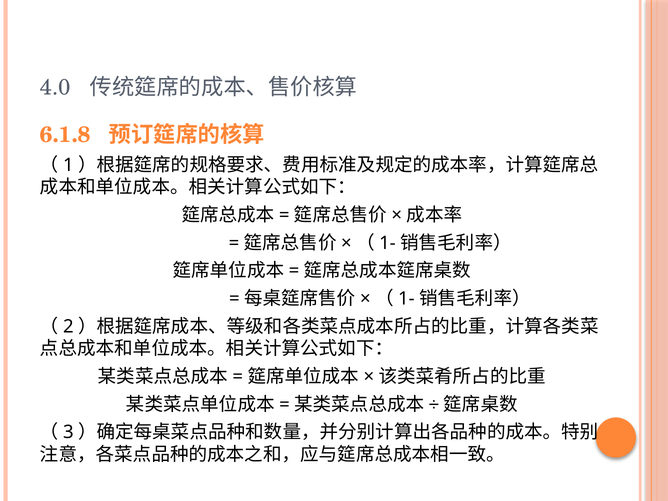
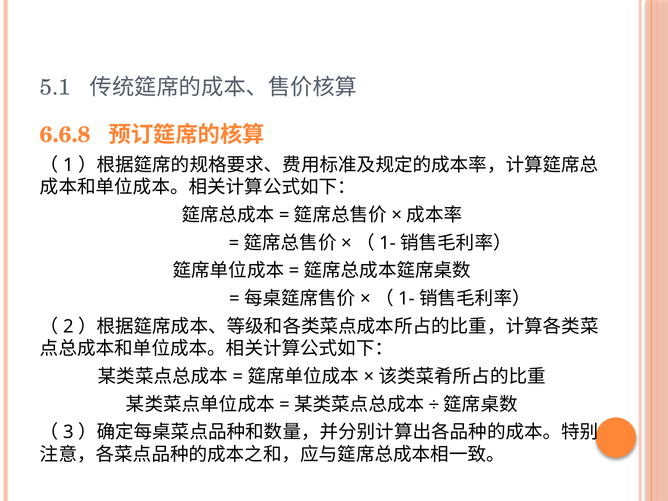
4.0: 4.0 -> 5.1
6.1.8: 6.1.8 -> 6.6.8
